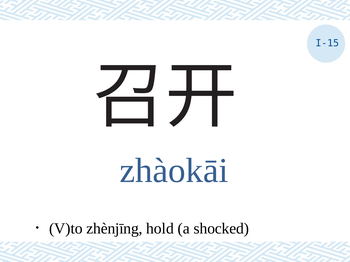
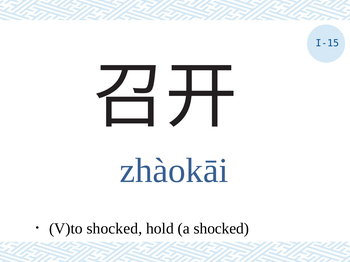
zhènjīng at (114, 229): zhènjīng -> shocked
